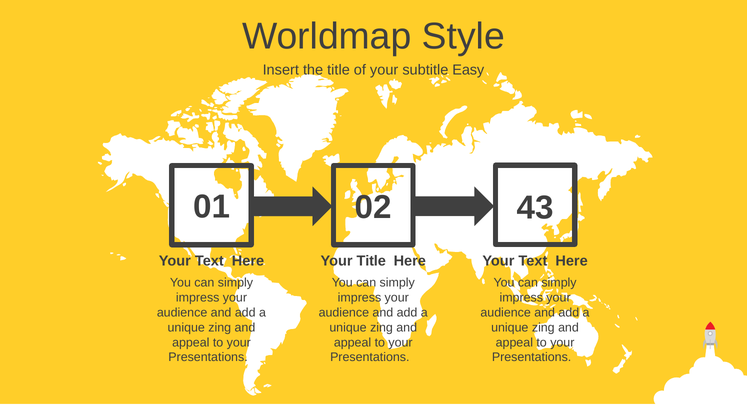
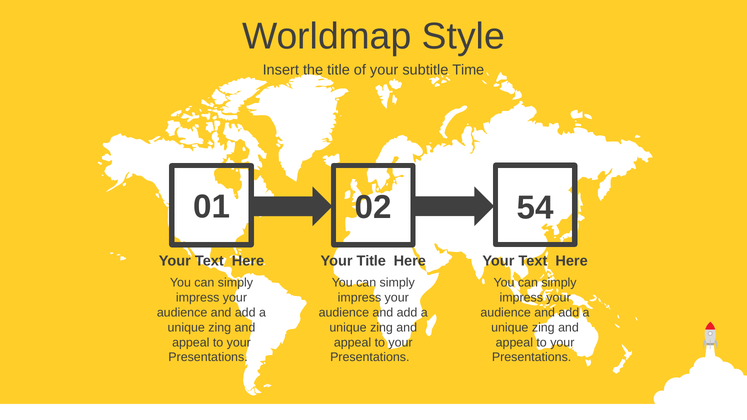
Easy: Easy -> Time
43: 43 -> 54
